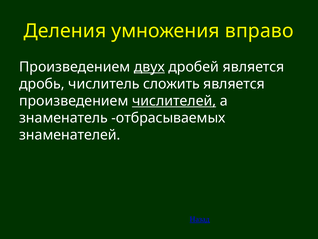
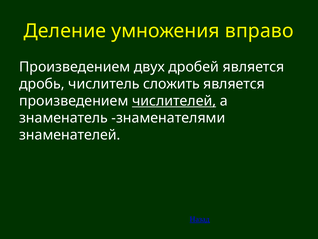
Деления: Деления -> Деление
двух underline: present -> none
отбрасываемых: отбрасываемых -> знаменателями
